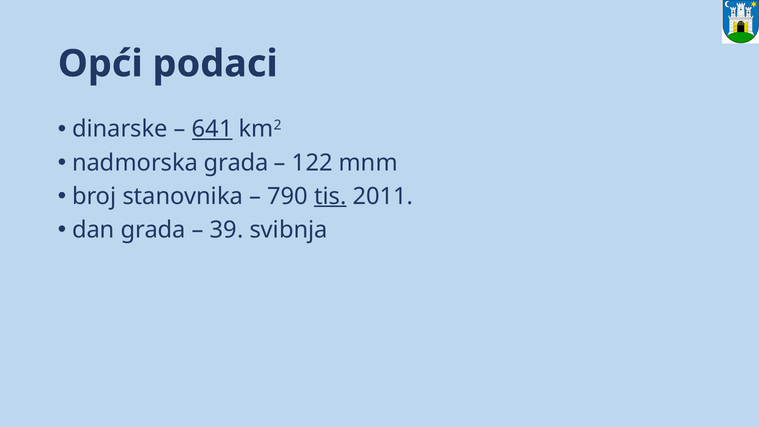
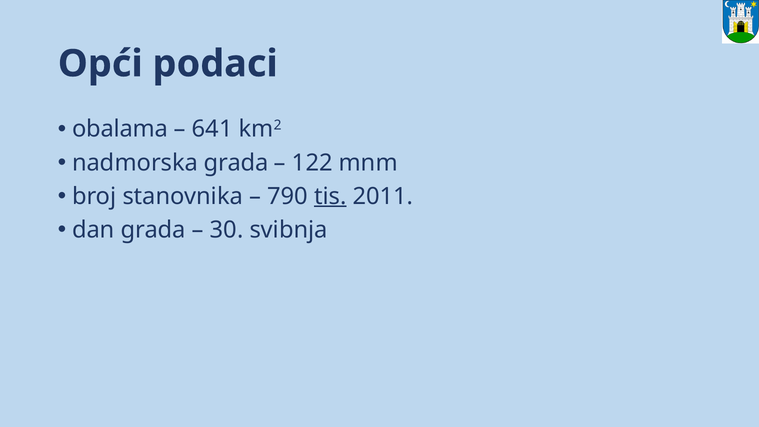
dinarske: dinarske -> obalama
641 underline: present -> none
39: 39 -> 30
